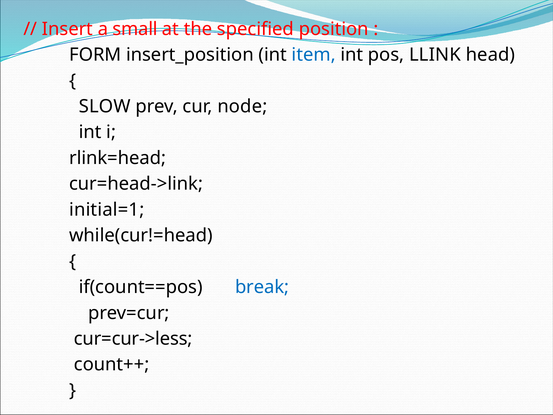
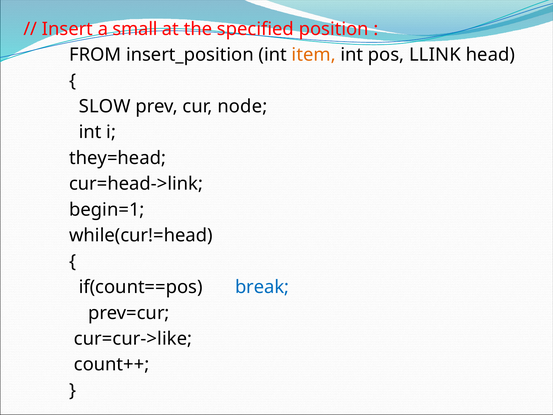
FORM: FORM -> FROM
item colour: blue -> orange
rlink=head: rlink=head -> they=head
initial=1: initial=1 -> begin=1
cur=cur->less: cur=cur->less -> cur=cur->like
